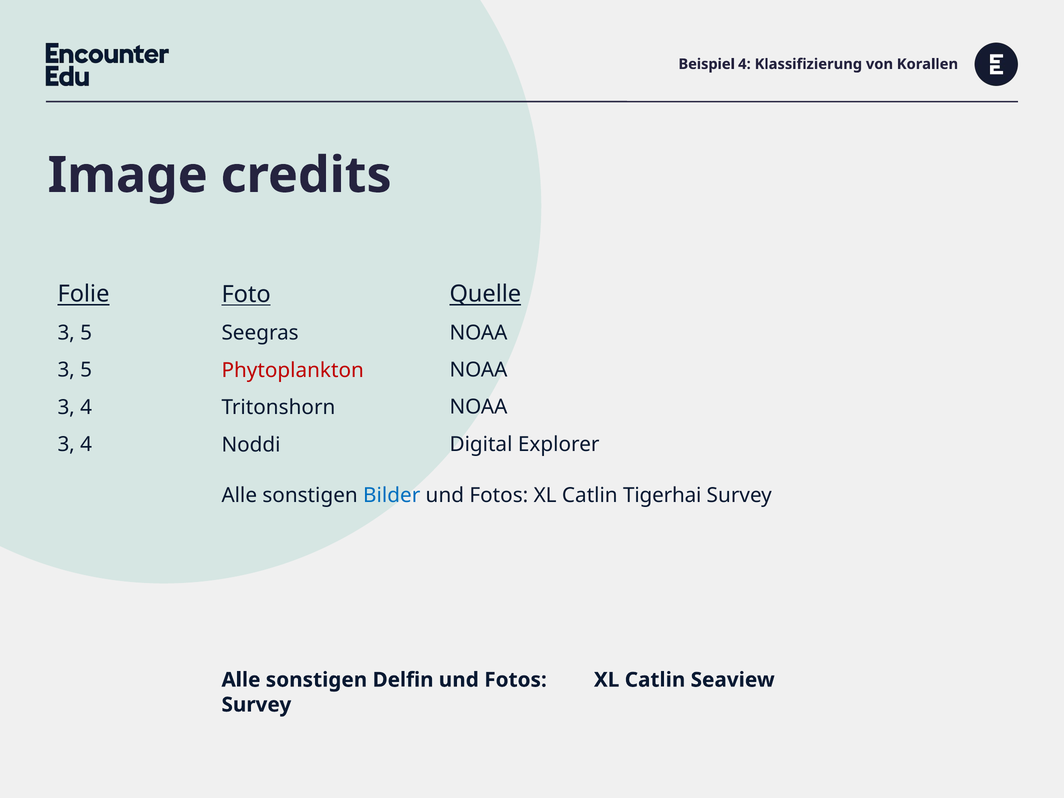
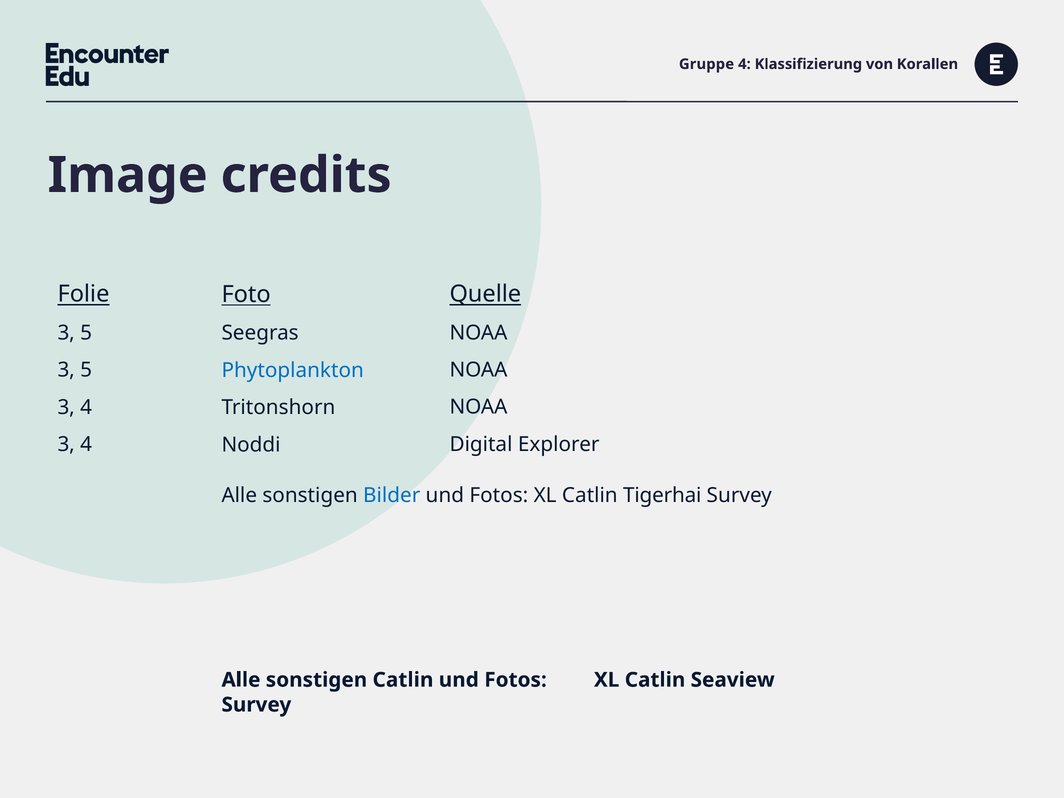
Beispiel: Beispiel -> Gruppe
Phytoplankton colour: red -> blue
sonstigen Delfin: Delfin -> Catlin
